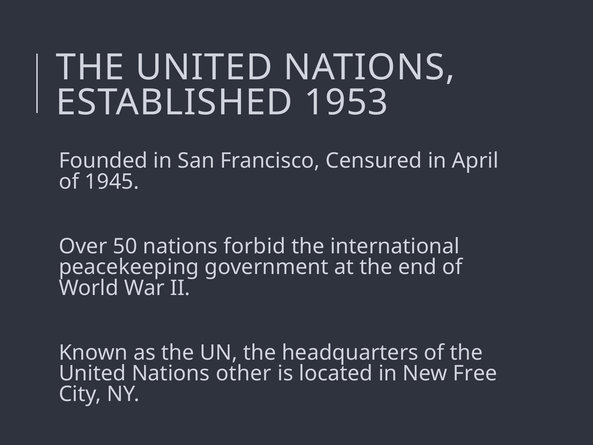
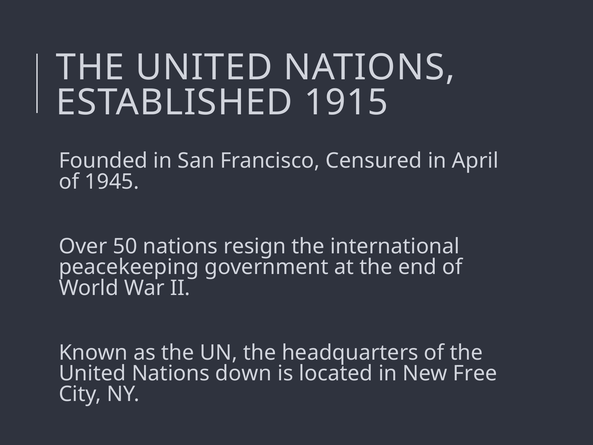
1953: 1953 -> 1915
forbid: forbid -> resign
other: other -> down
